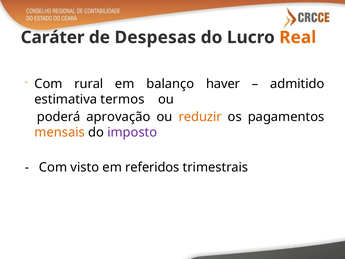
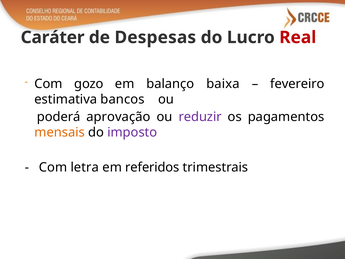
Real colour: orange -> red
rural: rural -> gozo
haver: haver -> baixa
admitido: admitido -> fevereiro
termos: termos -> bancos
reduzir colour: orange -> purple
visto: visto -> letra
